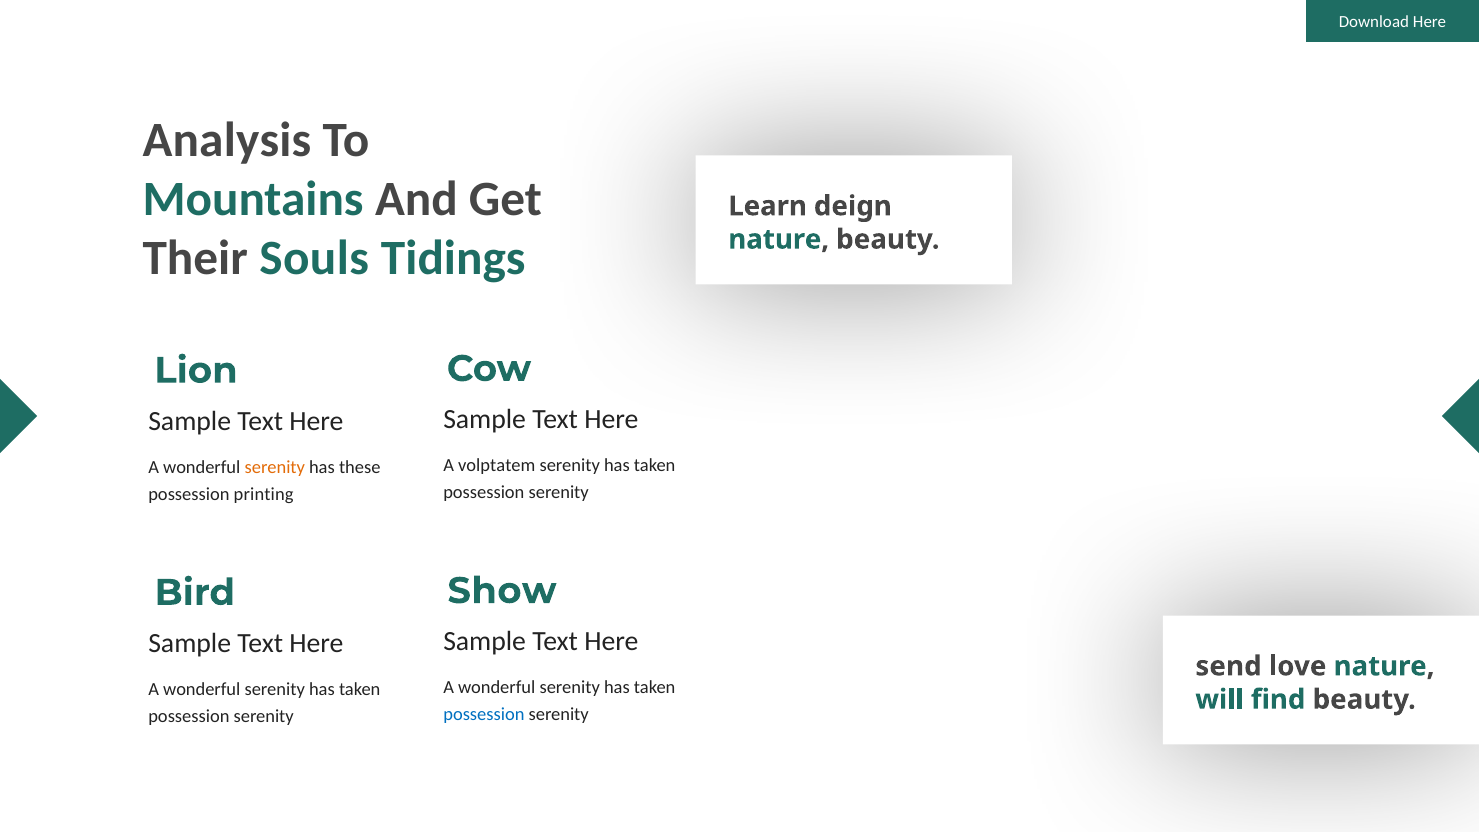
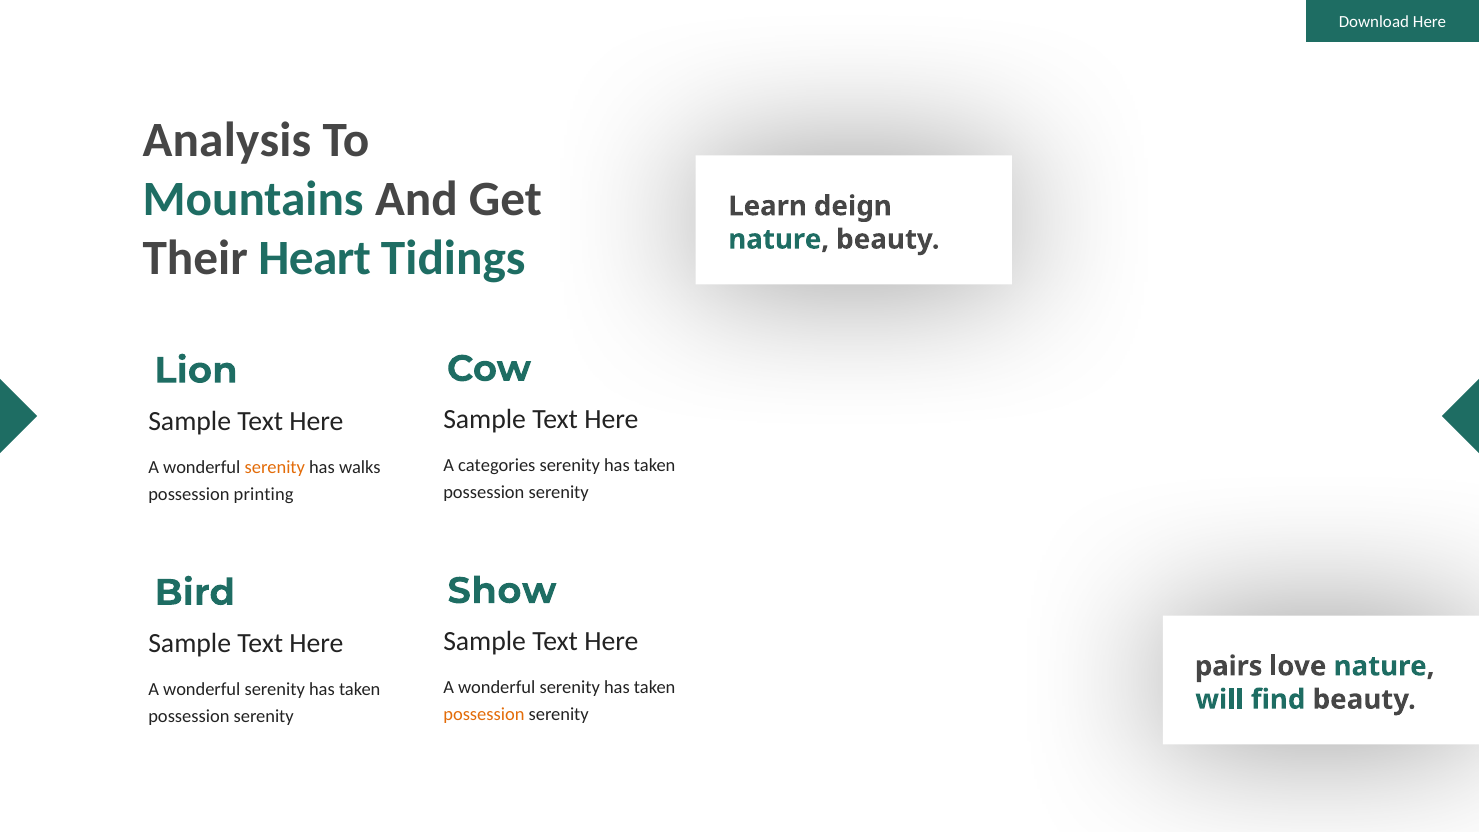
Souls: Souls -> Heart
volptatem: volptatem -> categories
these: these -> walks
send: send -> pairs
possession at (484, 714) colour: blue -> orange
